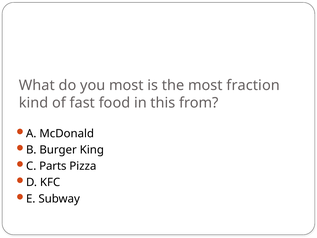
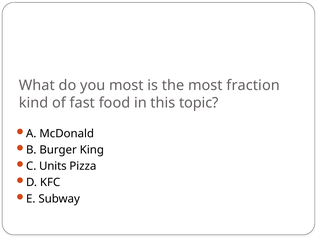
from: from -> topic
Parts: Parts -> Units
